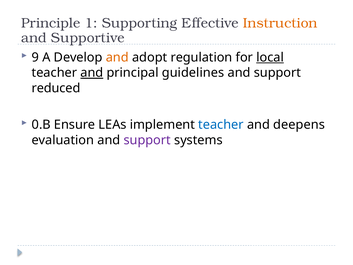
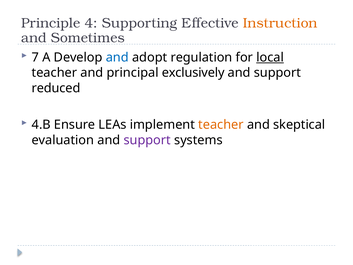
1: 1 -> 4
Supportive: Supportive -> Sometimes
9: 9 -> 7
and at (117, 57) colour: orange -> blue
and at (92, 73) underline: present -> none
guidelines: guidelines -> exclusively
0.B: 0.B -> 4.B
teacher at (221, 125) colour: blue -> orange
deepens: deepens -> skeptical
